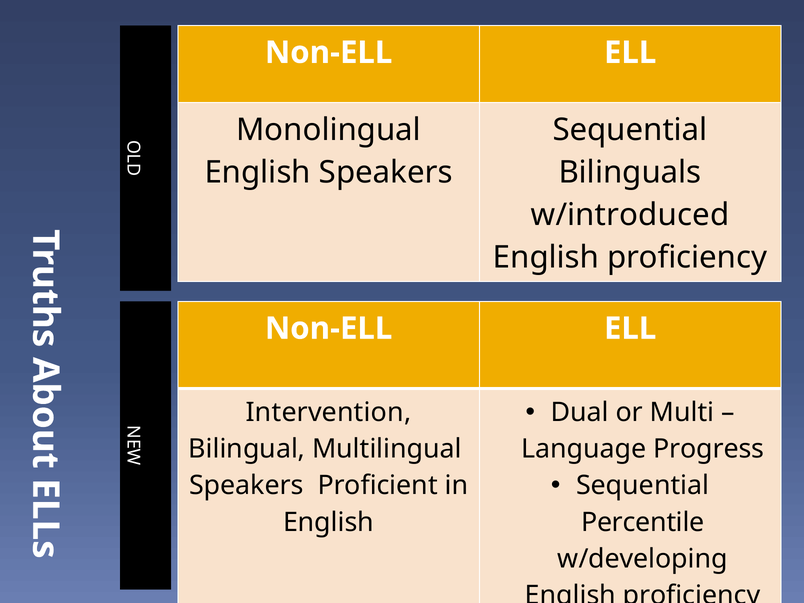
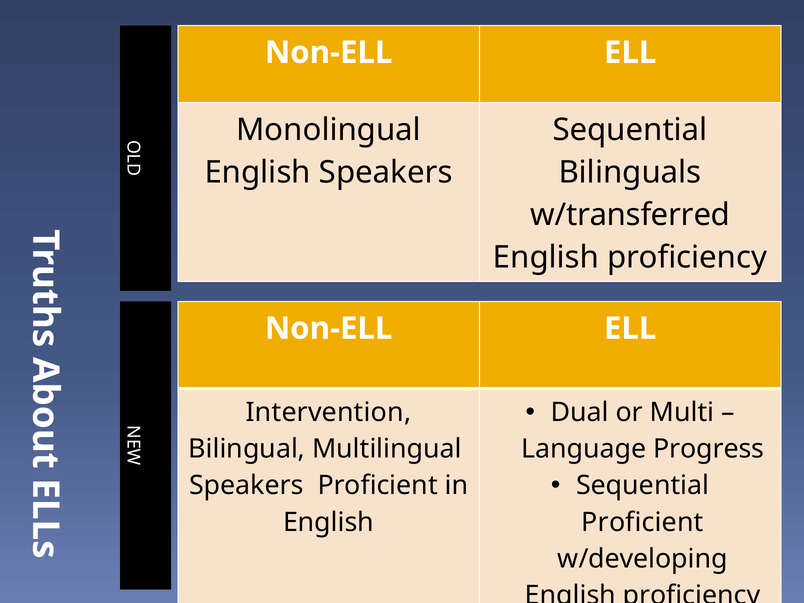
w/introduced: w/introduced -> w/transferred
Percentile at (643, 522): Percentile -> Proficient
